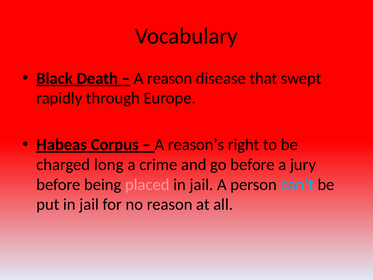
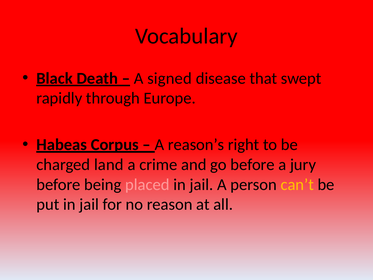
A reason: reason -> signed
long: long -> land
can’t colour: light blue -> yellow
